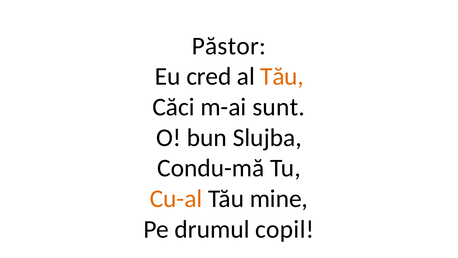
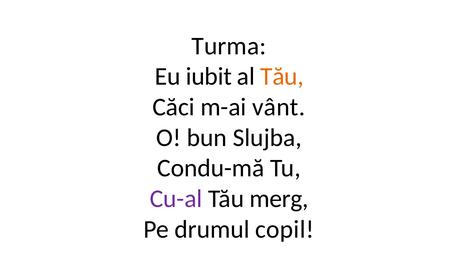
Păstor: Păstor -> Turma
cred: cred -> iubit
sunt: sunt -> vânt
Cu-al colour: orange -> purple
mine: mine -> merg
